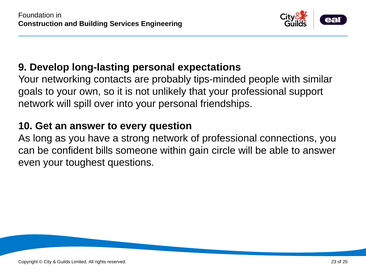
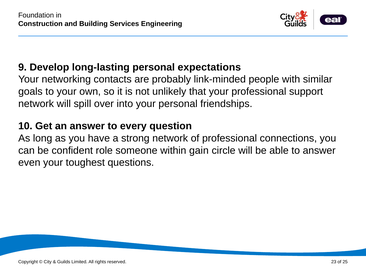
tips-minded: tips-minded -> link-minded
bills: bills -> role
